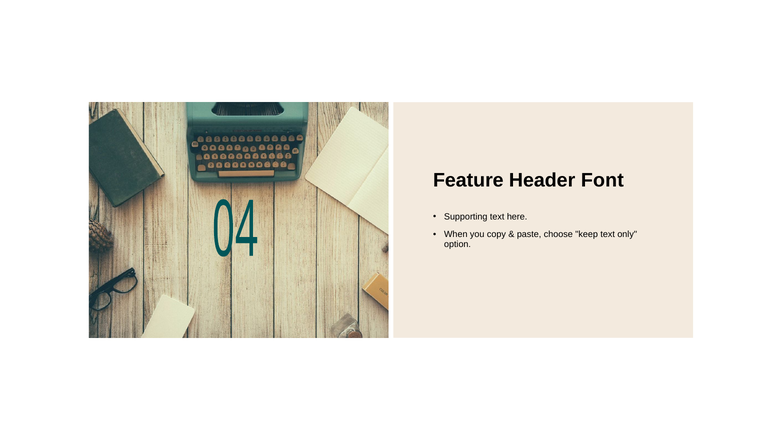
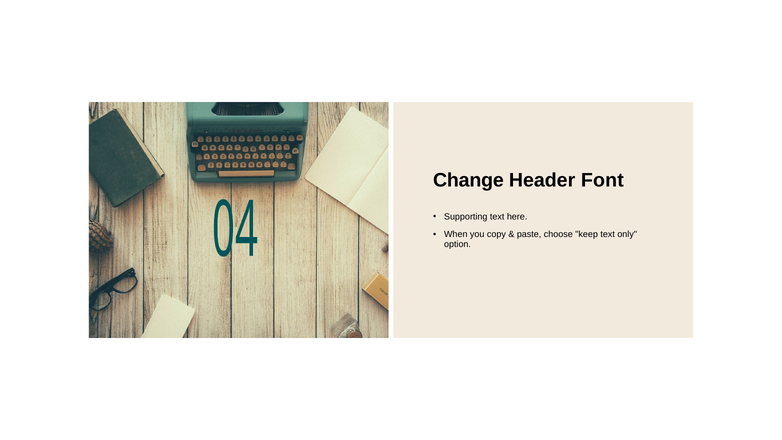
Feature: Feature -> Change
